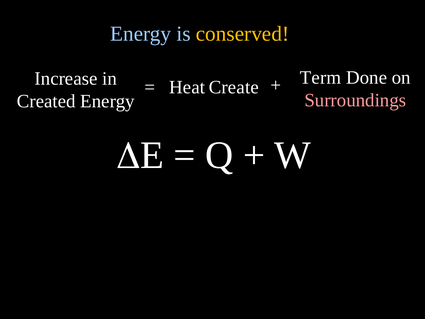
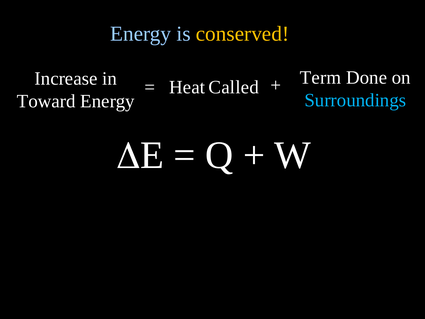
Create: Create -> Called
Surroundings colour: pink -> light blue
Created: Created -> Toward
